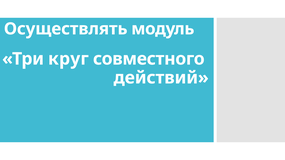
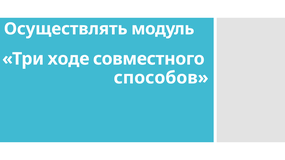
круг: круг -> ходе
действий: действий -> способов
